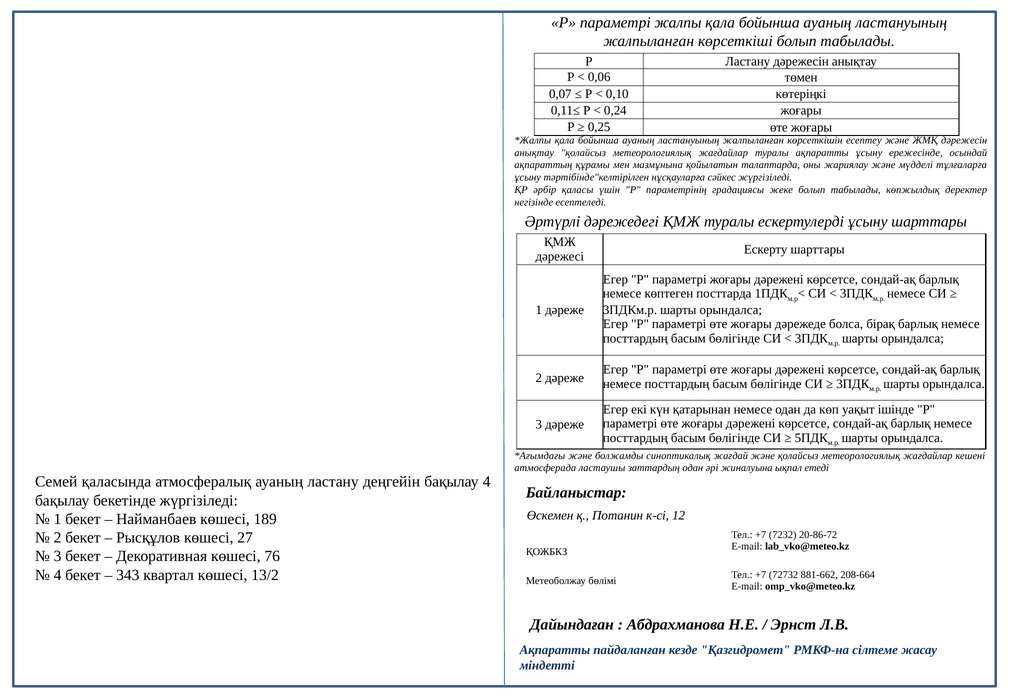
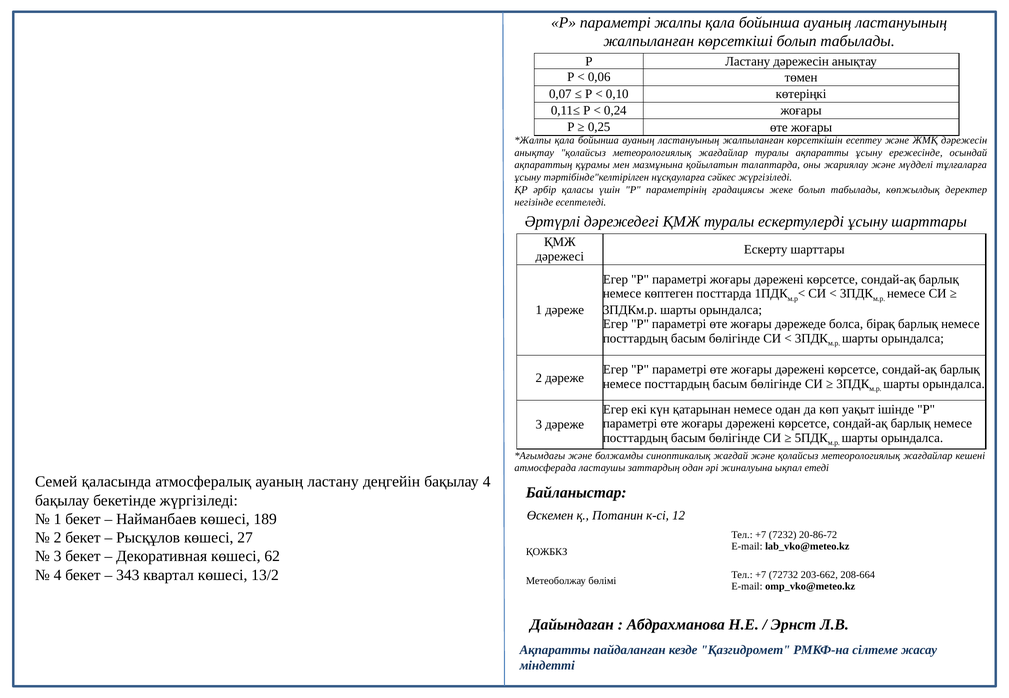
76: 76 -> 62
881-662: 881-662 -> 203-662
